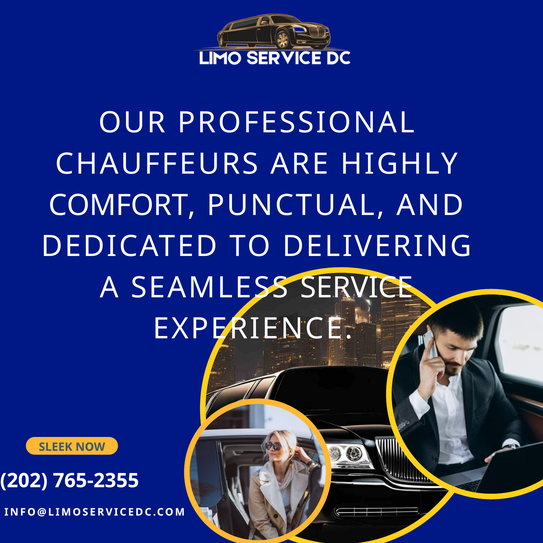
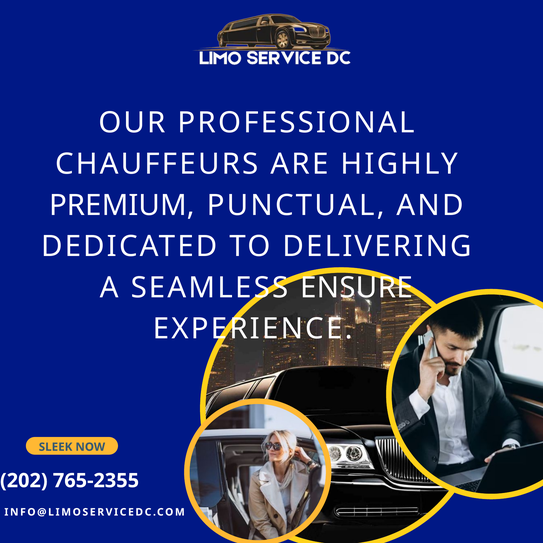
COMFORT: COMFORT -> PREMIUM
SERVICE: SERVICE -> ENSURE
